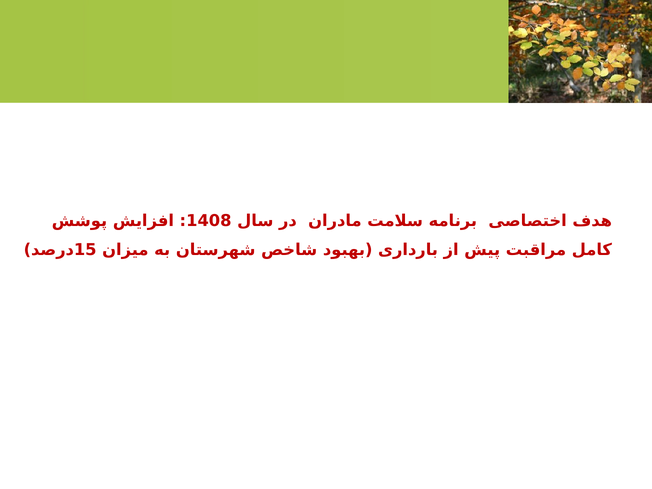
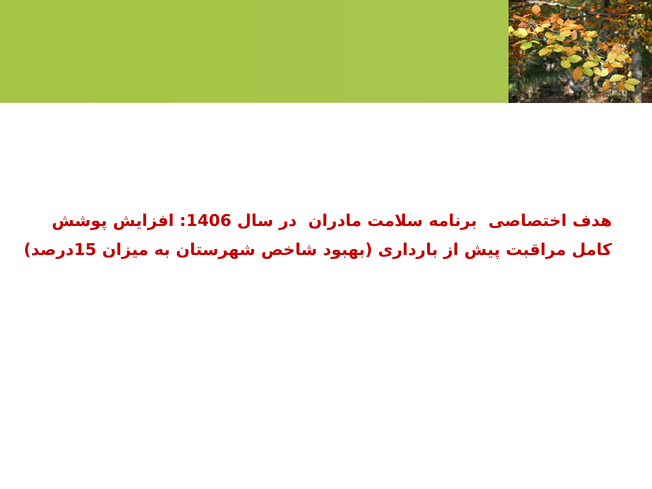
1408: 1408 -> 1406
